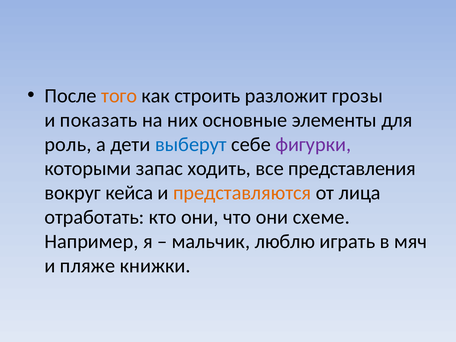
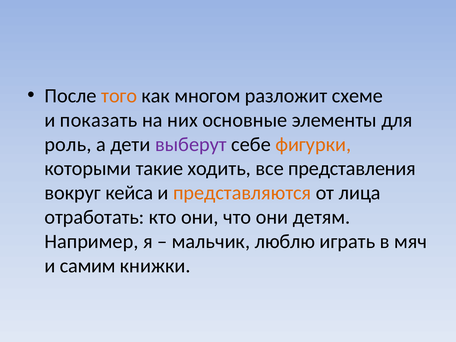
строить: строить -> многом
грозы: грозы -> схеме
выберут colour: blue -> purple
фигурки colour: purple -> orange
запас: запас -> такие
схеме: схеме -> детям
пляже: пляже -> самим
